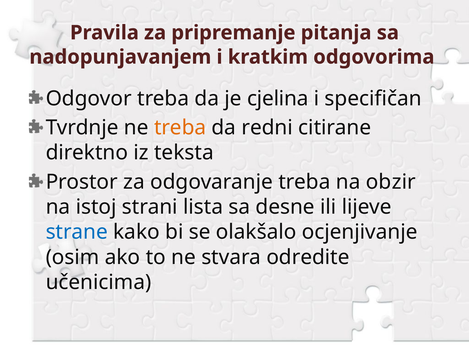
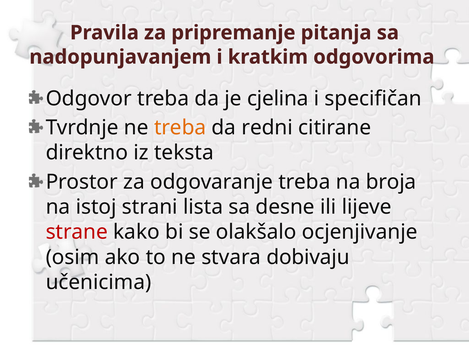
obzir: obzir -> broja
strane colour: blue -> red
odredite: odredite -> dobivaju
